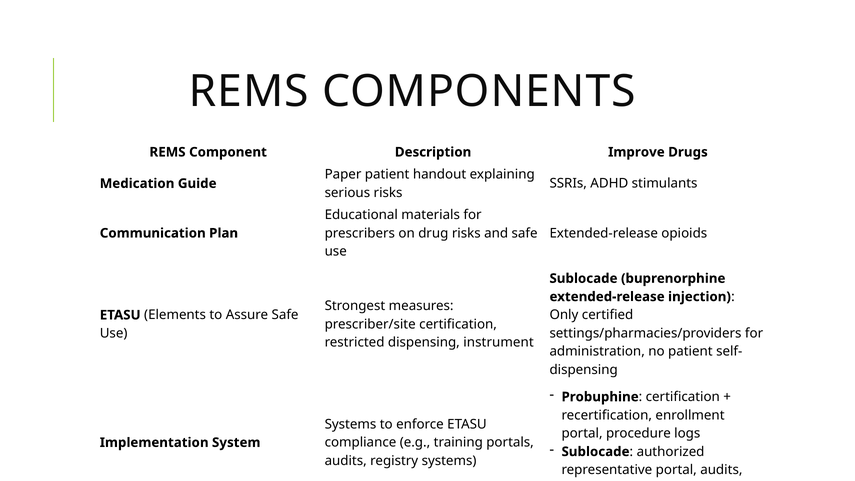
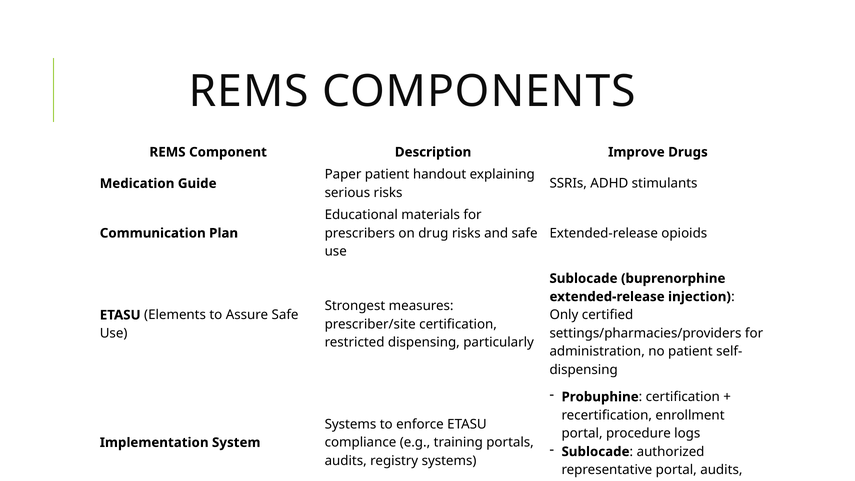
instrument: instrument -> particularly
